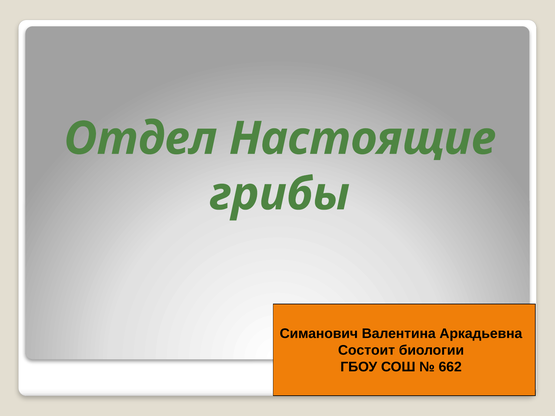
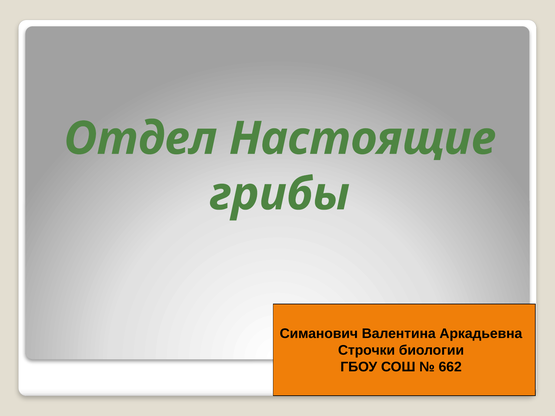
Состоит: Состоит -> Строчки
